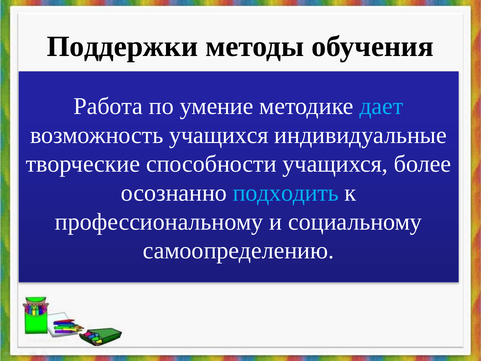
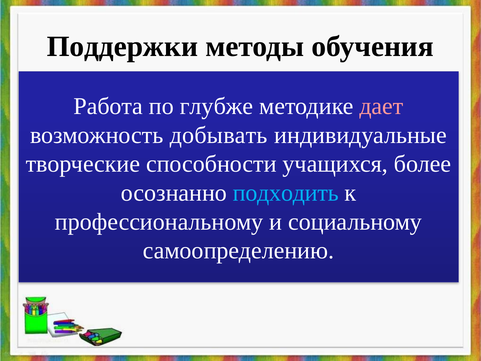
умение: умение -> глубже
дает colour: light blue -> pink
возможность учащихся: учащихся -> добывать
